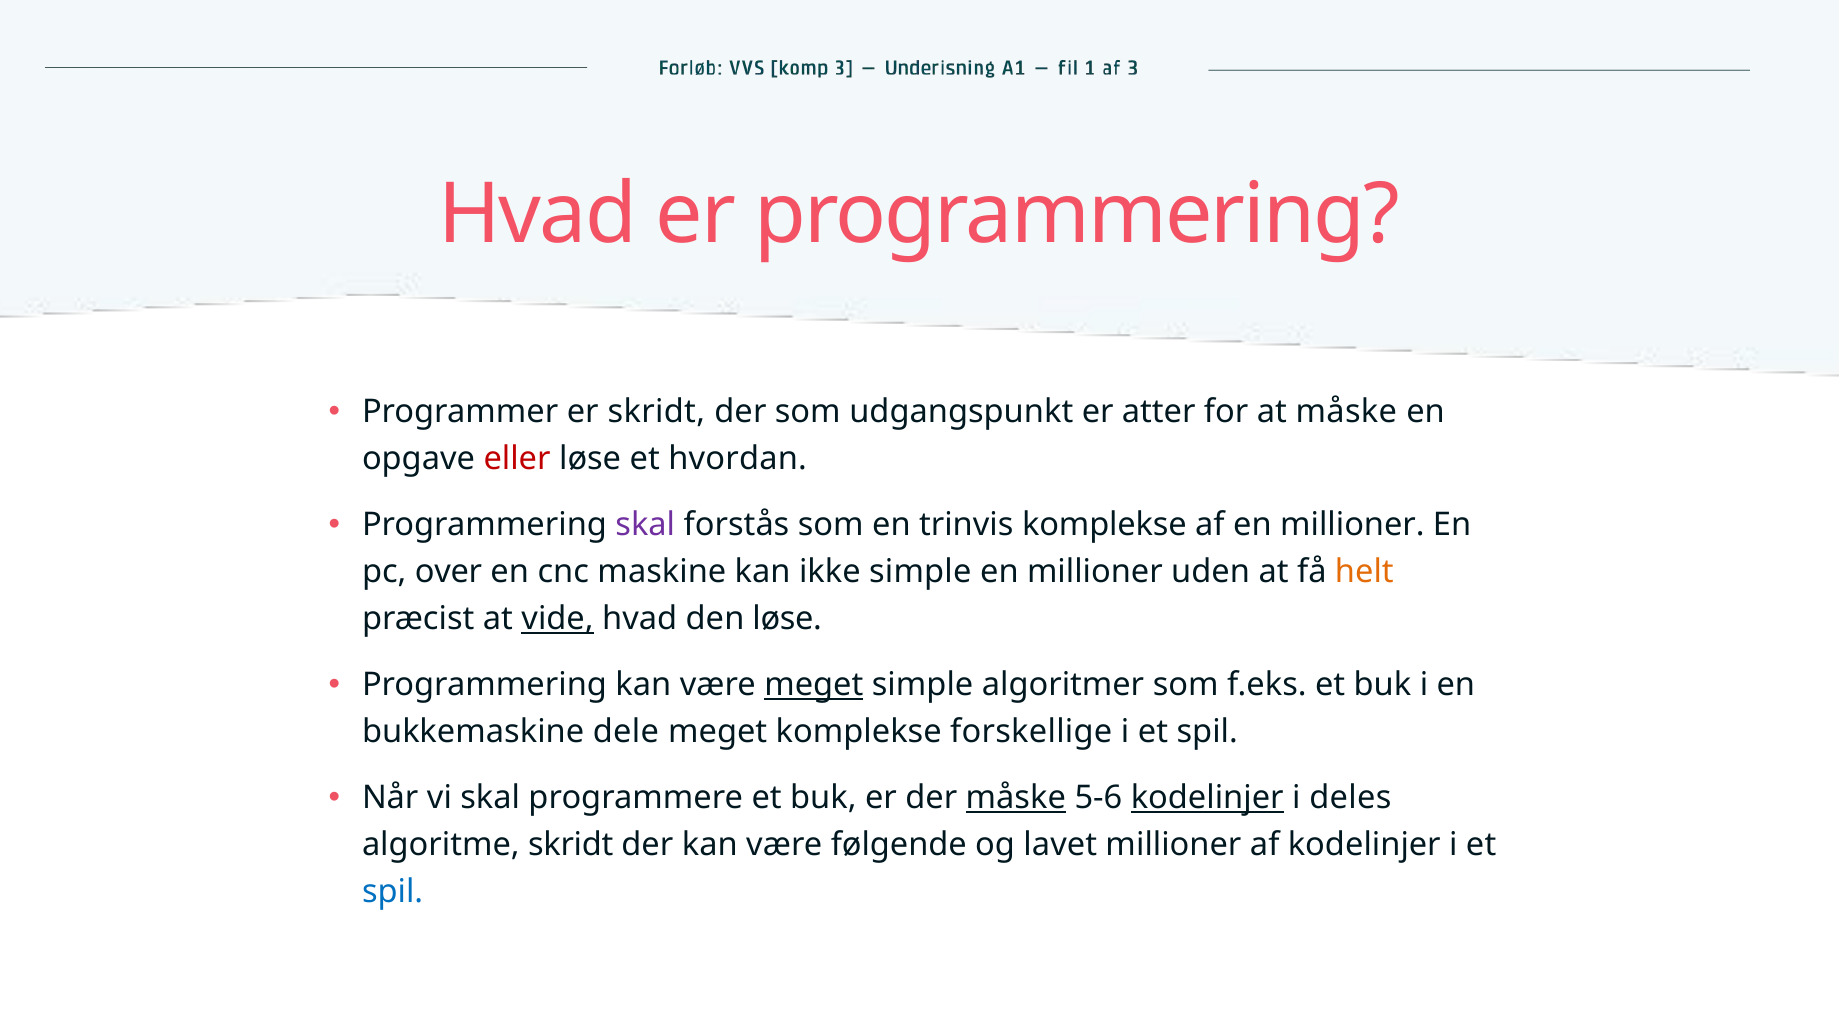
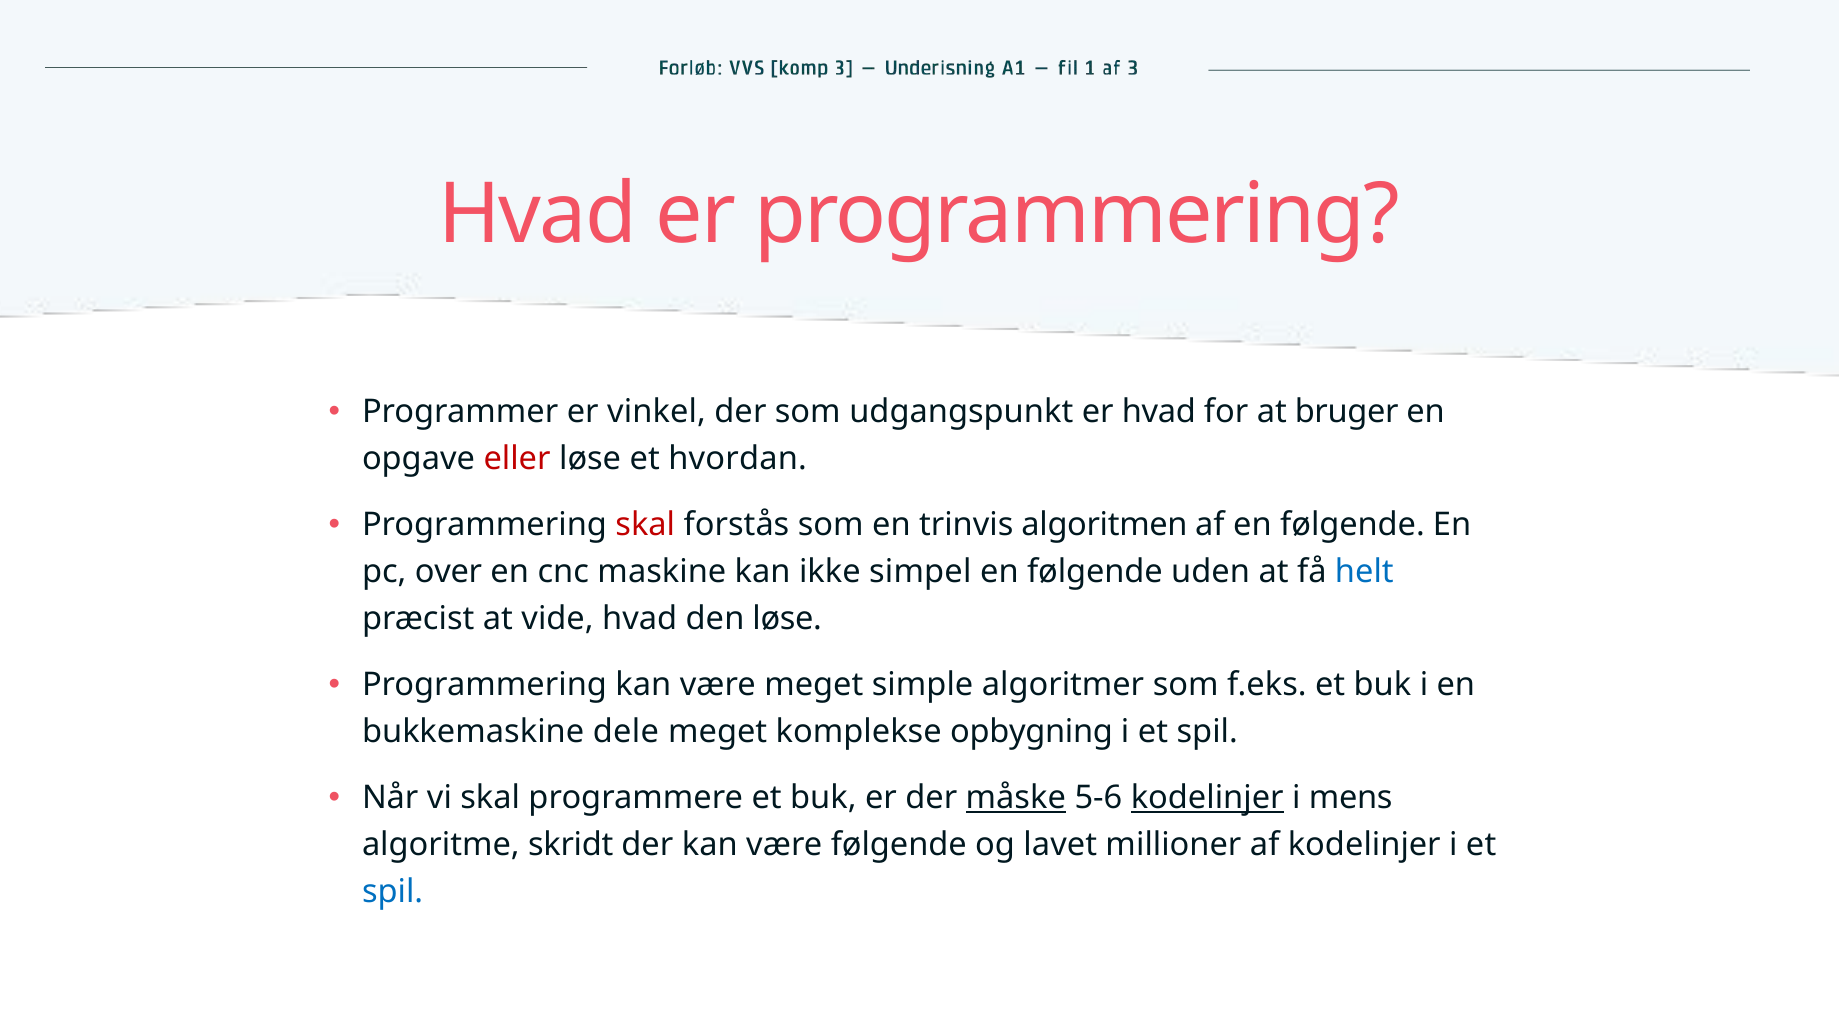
er skridt: skridt -> vinkel
er atter: atter -> hvad
at måske: måske -> bruger
skal at (645, 525) colour: purple -> red
trinvis komplekse: komplekse -> algoritmen
af en millioner: millioner -> følgende
ikke simple: simple -> simpel
millioner at (1095, 572): millioner -> følgende
helt colour: orange -> blue
vide underline: present -> none
meget at (814, 685) underline: present -> none
forskellige: forskellige -> opbygning
deles: deles -> mens
